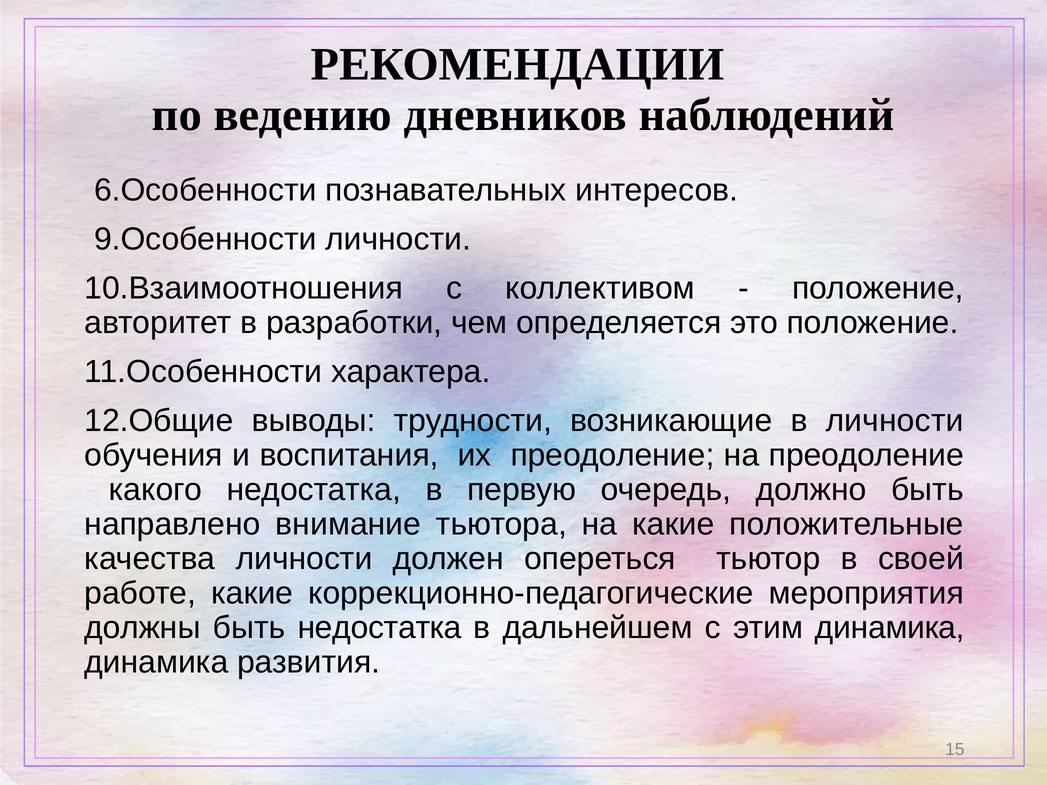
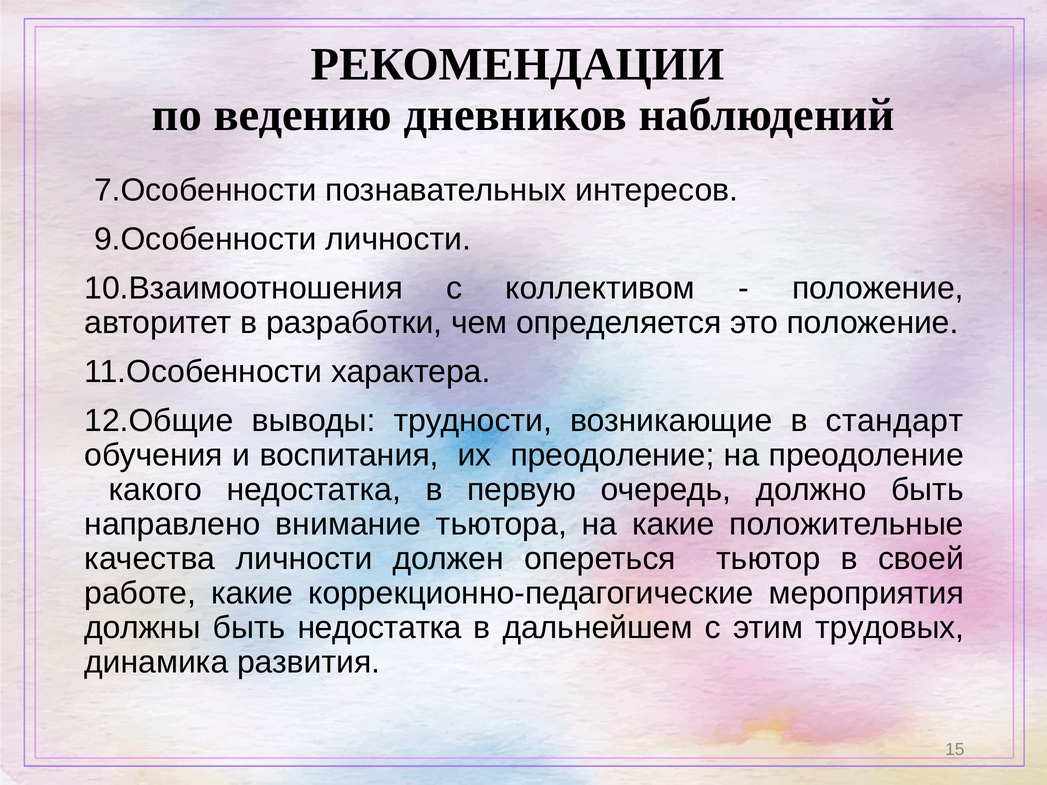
6.Особенности: 6.Особенности -> 7.Особенности
в личности: личности -> стандарт
этим динамика: динамика -> трудовых
